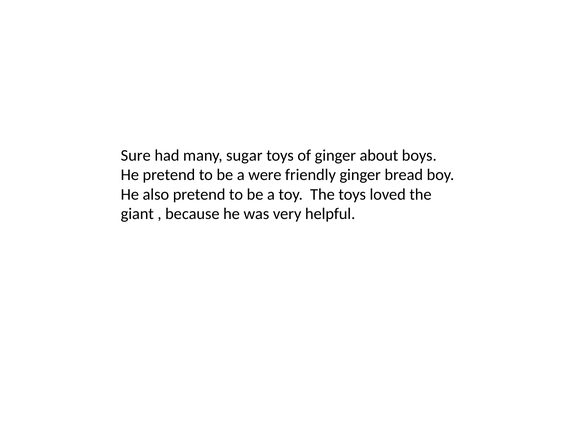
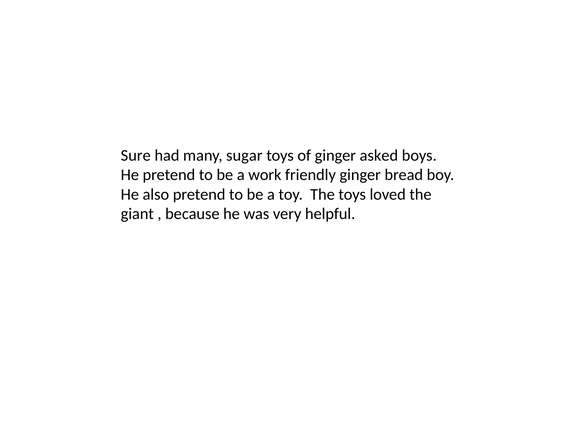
about: about -> asked
were: were -> work
